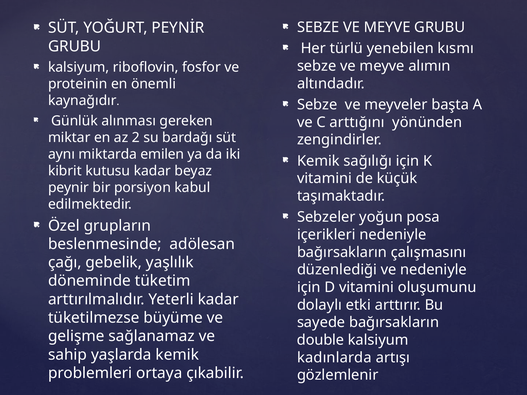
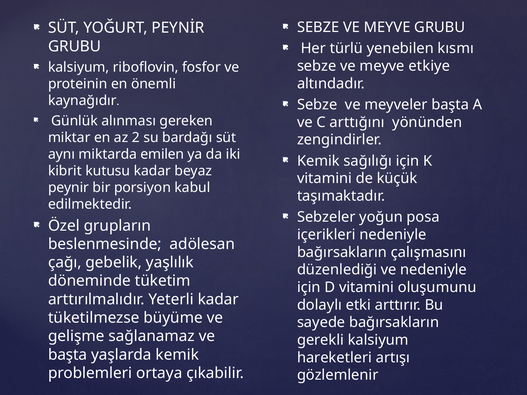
alımın: alımın -> etkiye
double: double -> gerekli
sahip at (68, 355): sahip -> başta
kadınlarda: kadınlarda -> hareketleri
